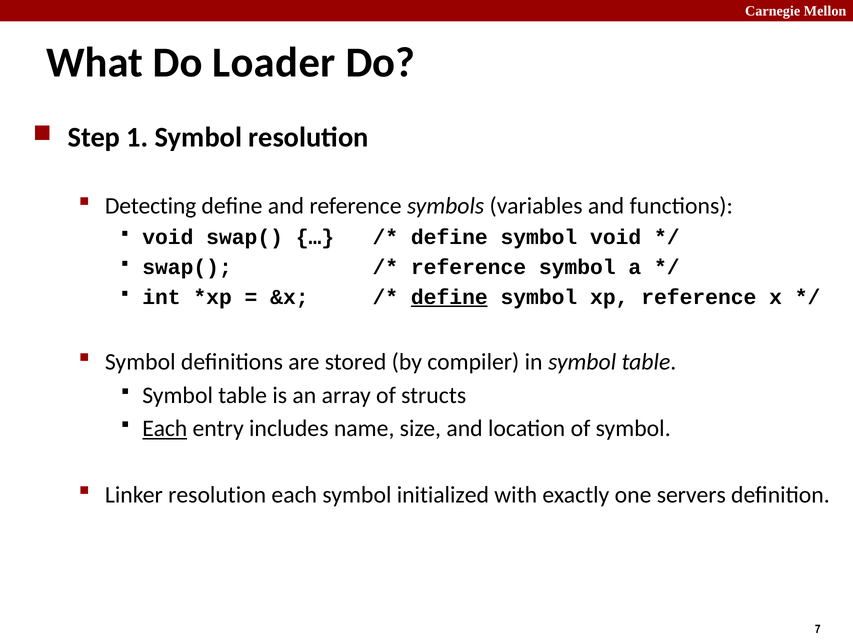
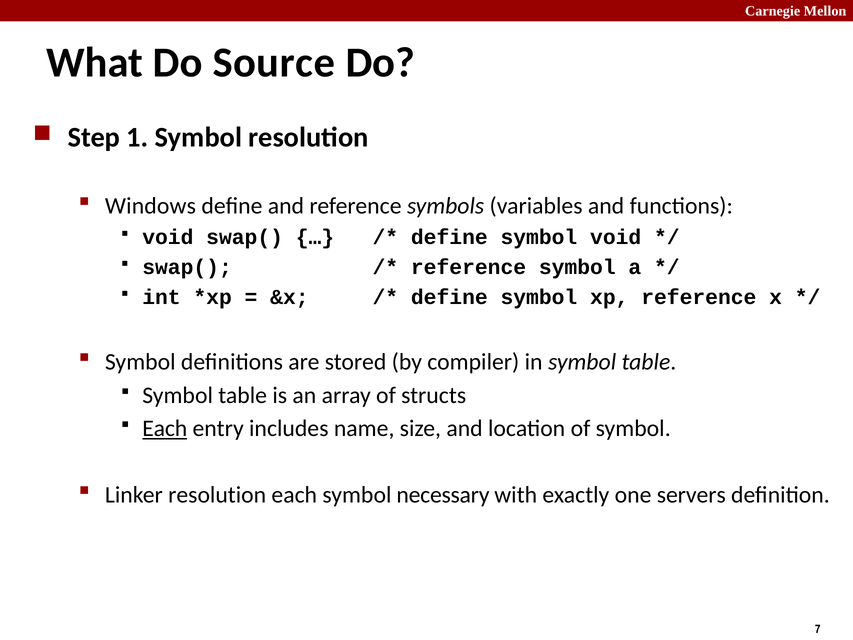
Loader: Loader -> Source
Detecting: Detecting -> Windows
define at (449, 297) underline: present -> none
initialized: initialized -> necessary
